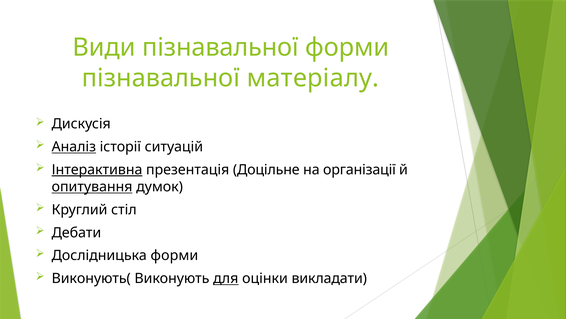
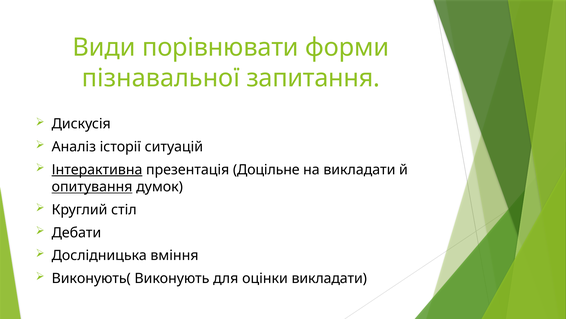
Види пізнавальної: пізнавальної -> порівнювати
матеріалу: матеріалу -> запитання
Аналіз underline: present -> none
на організації: організації -> викладати
Дослідницька форми: форми -> вміння
для underline: present -> none
